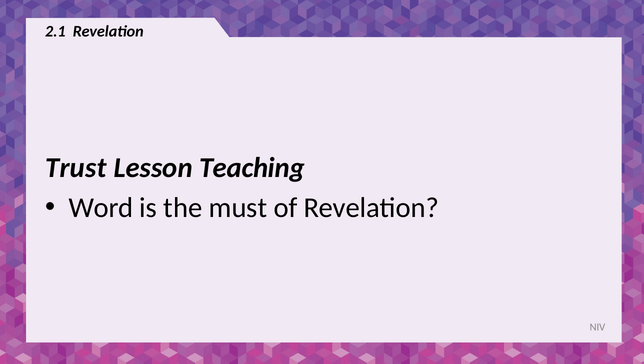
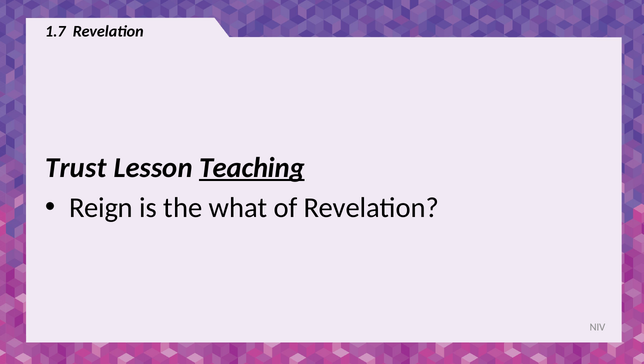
2.1: 2.1 -> 1.7
Teaching underline: none -> present
Word: Word -> Reign
must: must -> what
